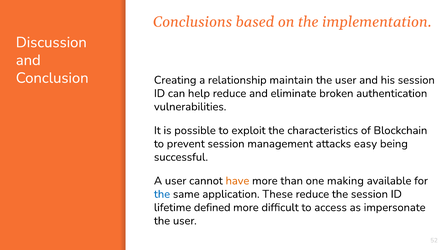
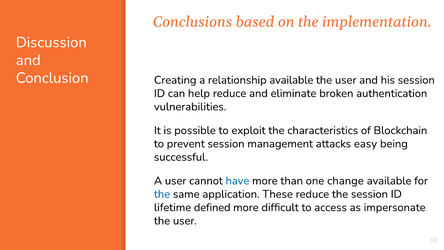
relationship maintain: maintain -> available
have colour: orange -> blue
making: making -> change
